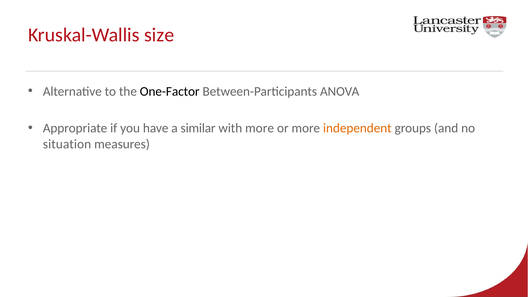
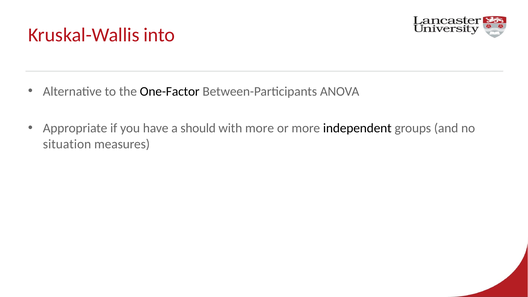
size: size -> into
similar: similar -> should
independent colour: orange -> black
